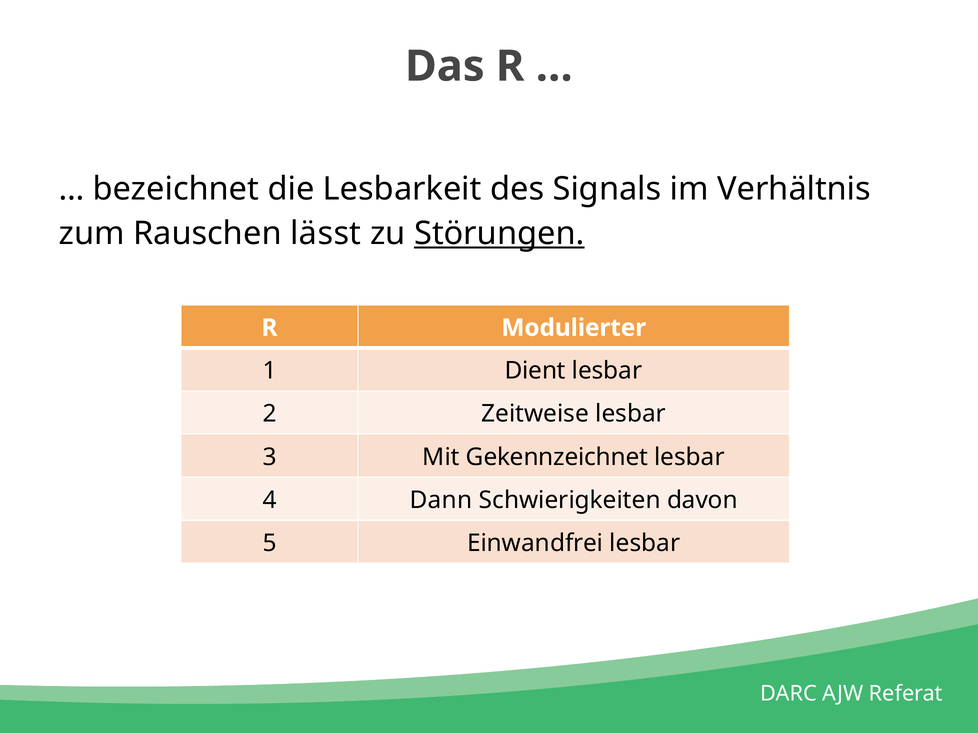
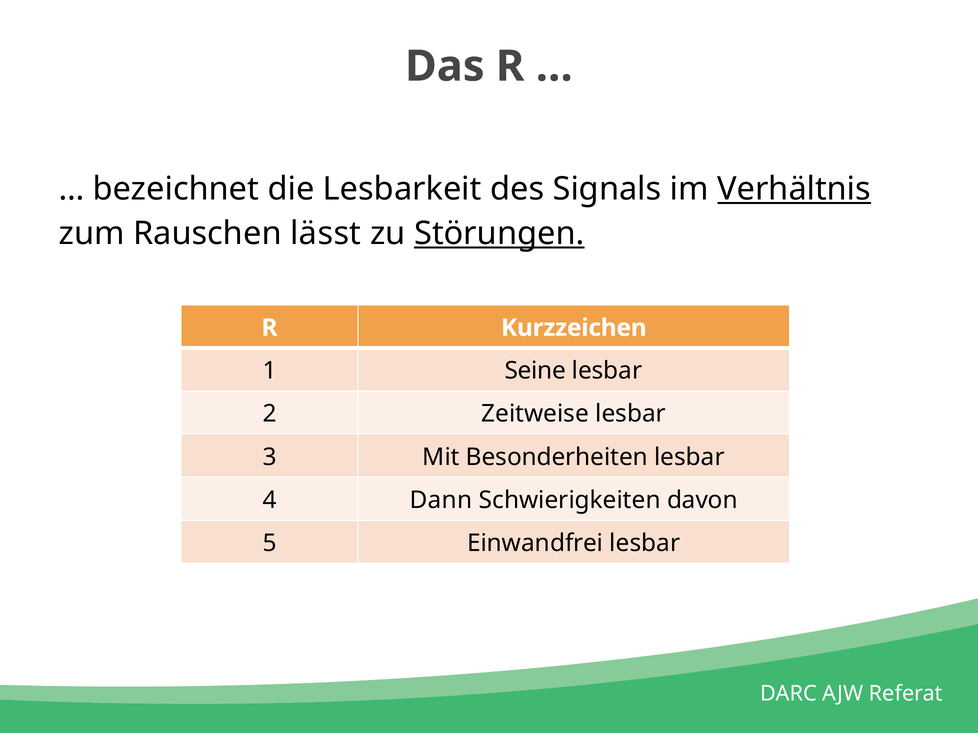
Verhältnis underline: none -> present
Modulierter: Modulierter -> Kurzzeichen
Dient: Dient -> Seine
Gekennzeichnet: Gekennzeichnet -> Besonderheiten
